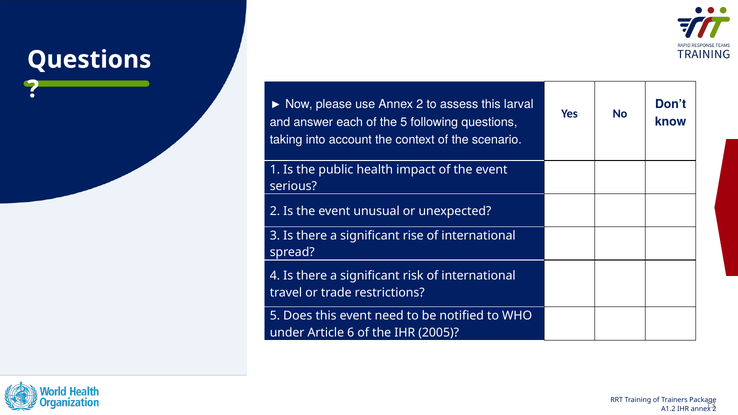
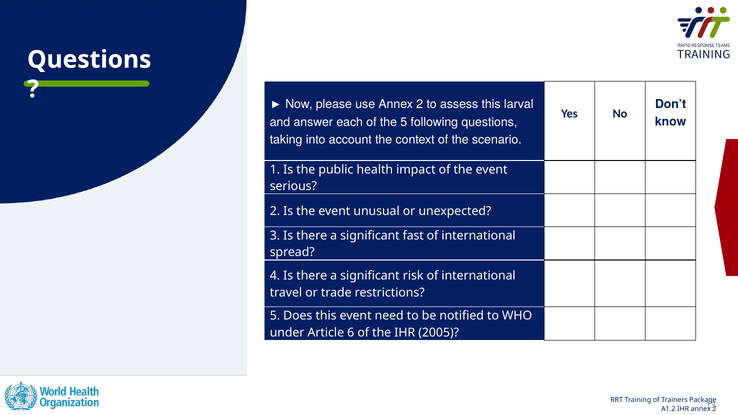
rise: rise -> fast
